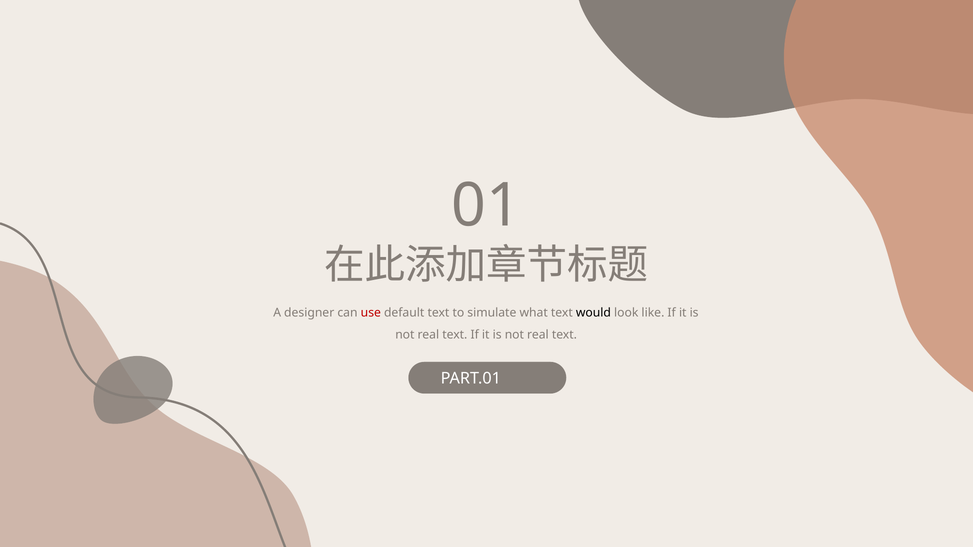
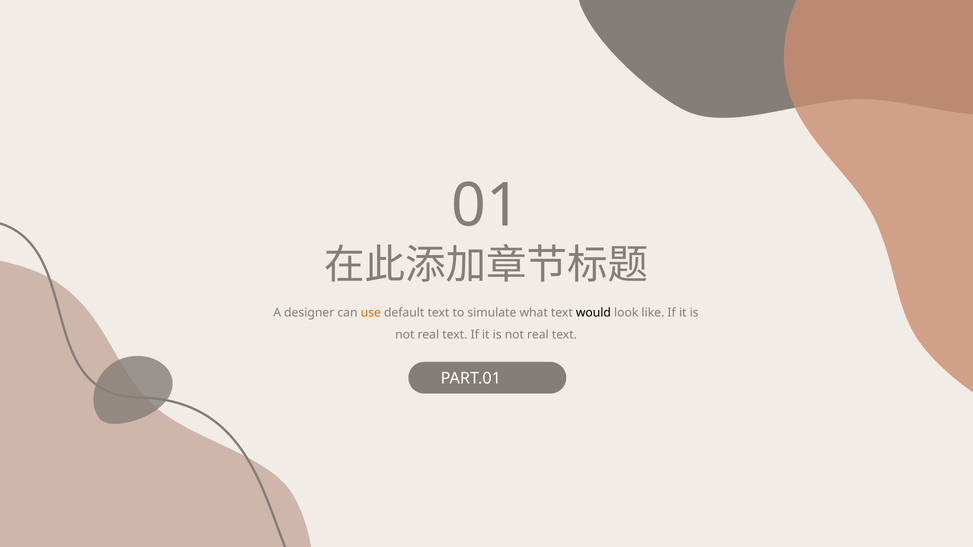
use colour: red -> orange
